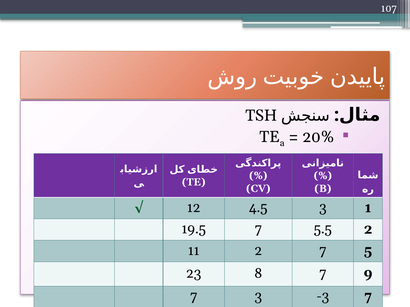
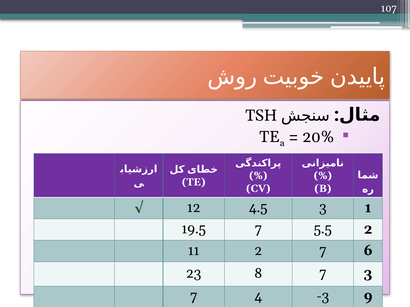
5: 5 -> 6
7 9: 9 -> 3
7 3: 3 -> 4
-3 7: 7 -> 9
